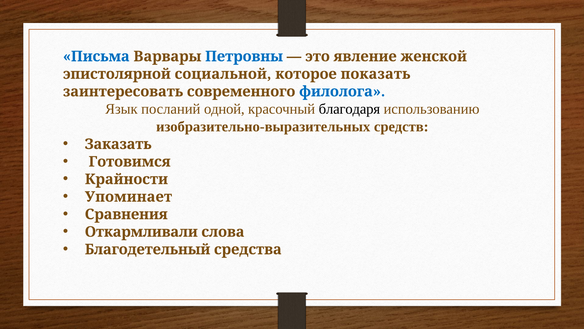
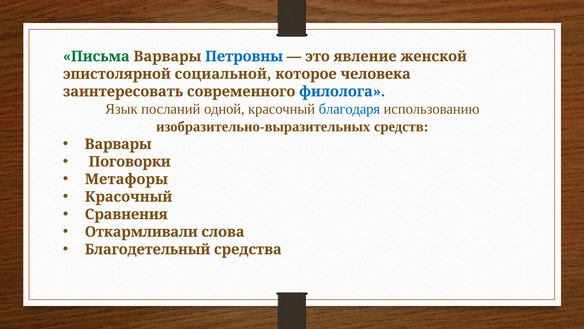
Письма colour: blue -> green
показать: показать -> человека
благодаря colour: black -> blue
Заказать at (118, 144): Заказать -> Варвары
Готовимся: Готовимся -> Поговорки
Крайности: Крайности -> Метафоры
Упоминает at (128, 197): Упоминает -> Красочный
